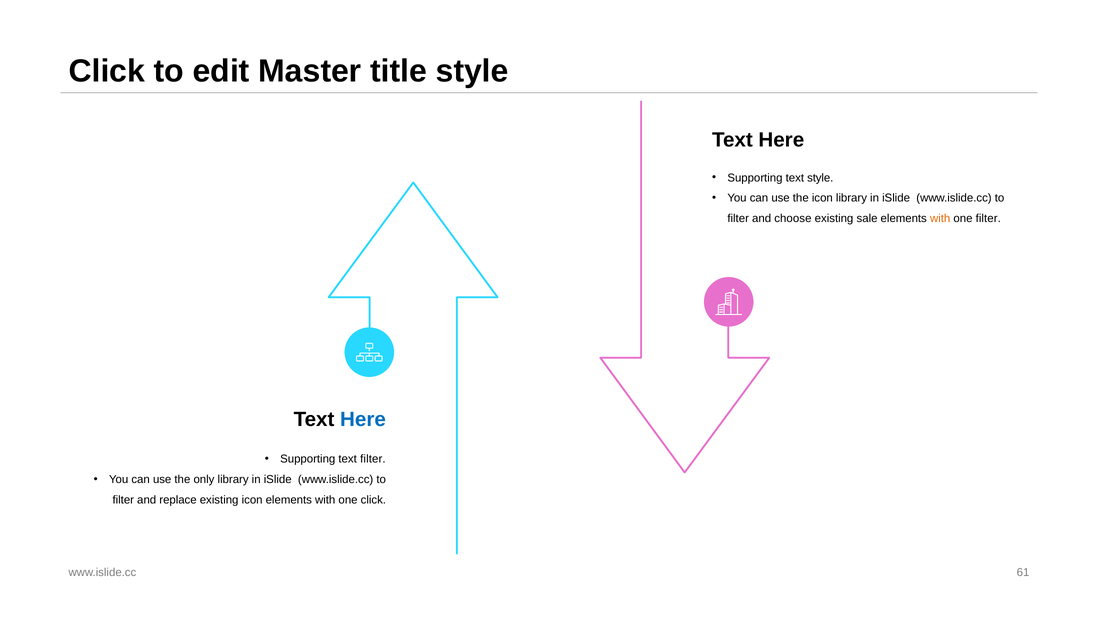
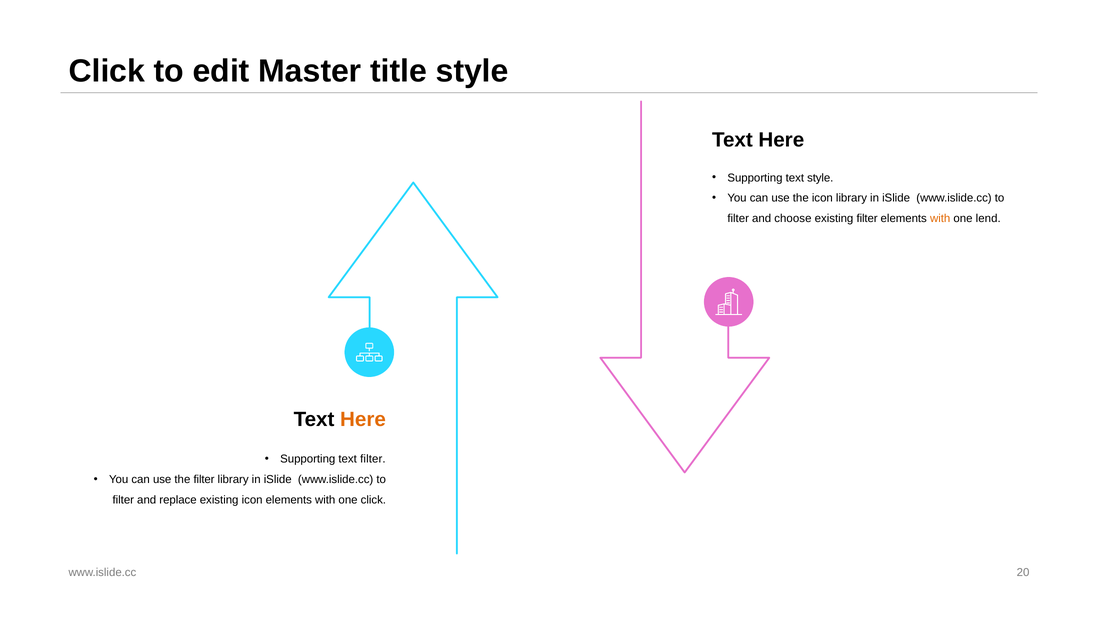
existing sale: sale -> filter
one filter: filter -> lend
Here at (363, 419) colour: blue -> orange
the only: only -> filter
61: 61 -> 20
